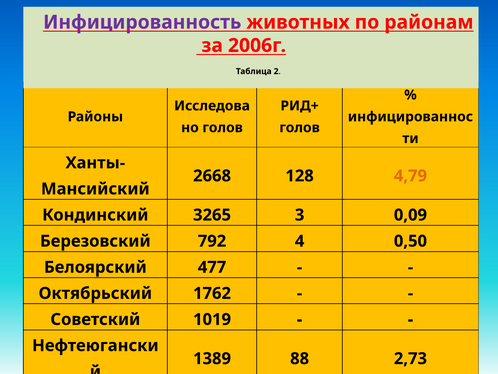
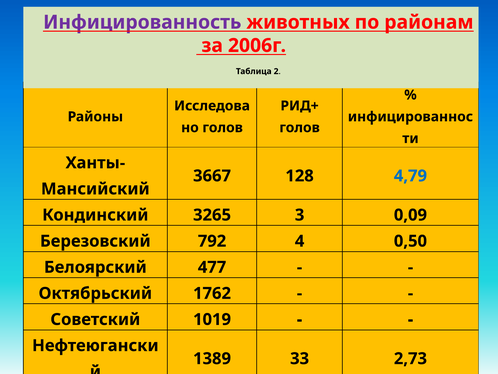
2668: 2668 -> 3667
4,79 colour: orange -> blue
88: 88 -> 33
